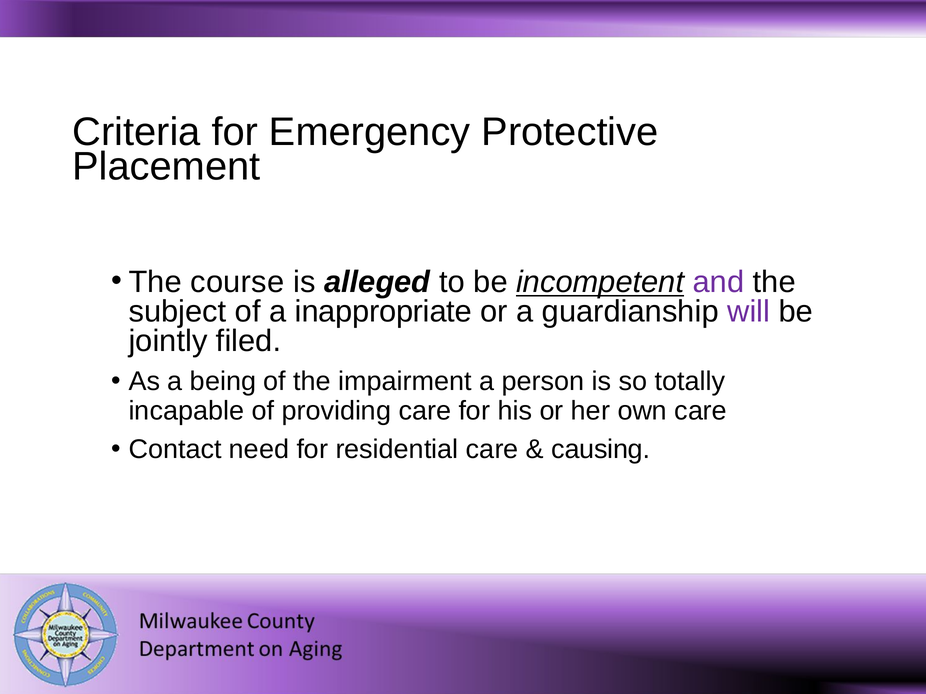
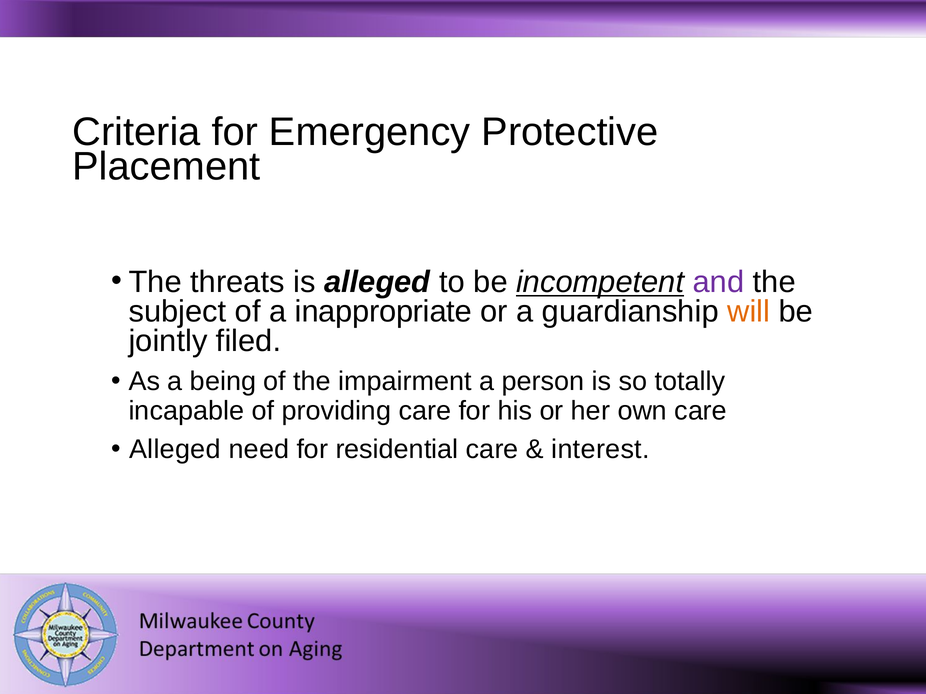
course: course -> threats
will colour: purple -> orange
Contact at (175, 450): Contact -> Alleged
causing: causing -> interest
